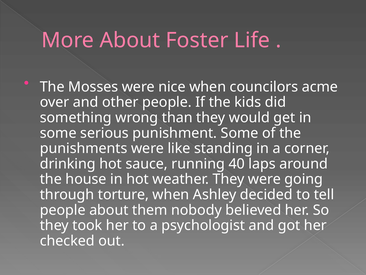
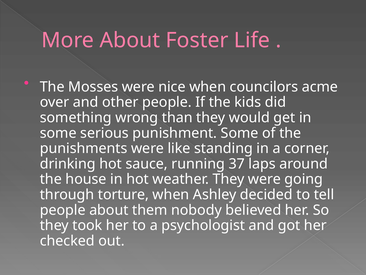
40: 40 -> 37
